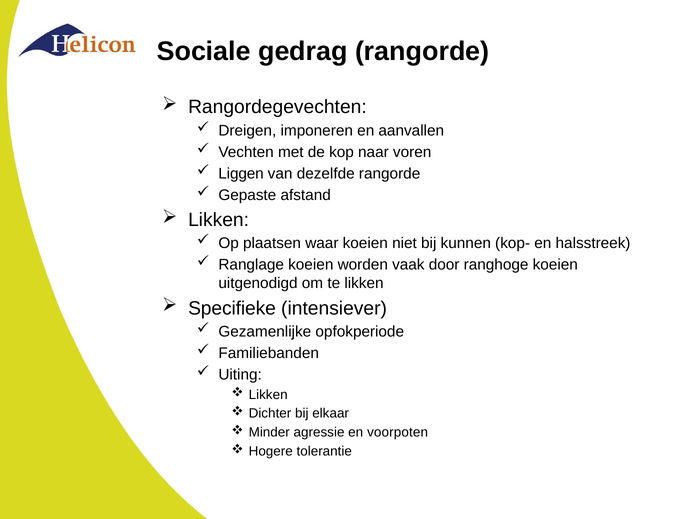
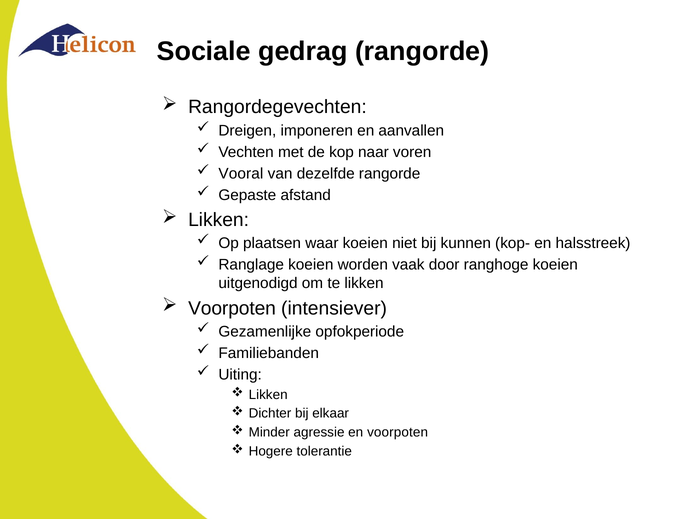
Liggen: Liggen -> Vooral
Specifieke at (232, 308): Specifieke -> Voorpoten
